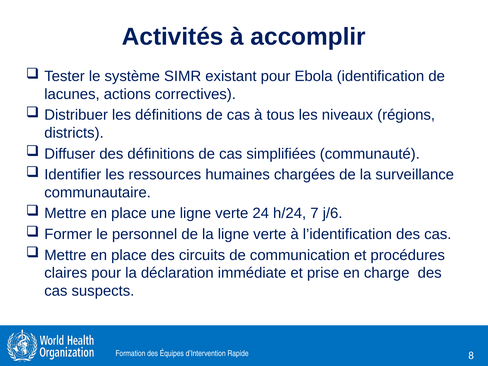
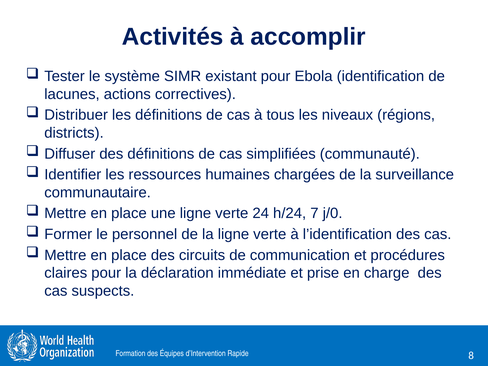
j/6: j/6 -> j/0
